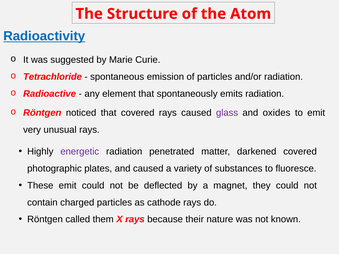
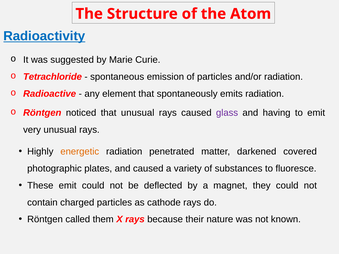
that covered: covered -> unusual
oxides: oxides -> having
energetic colour: purple -> orange
